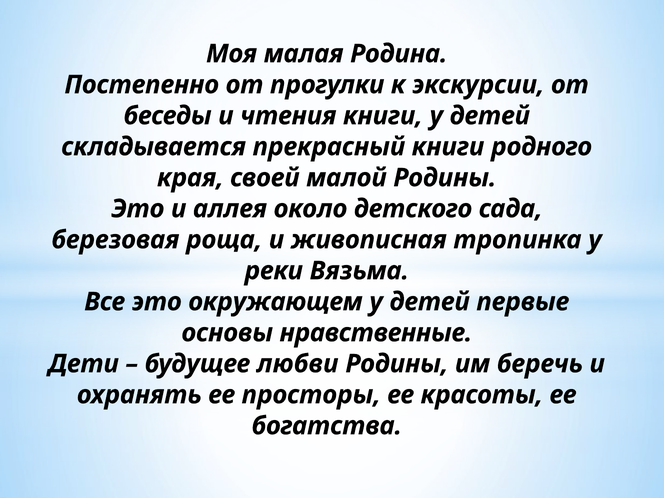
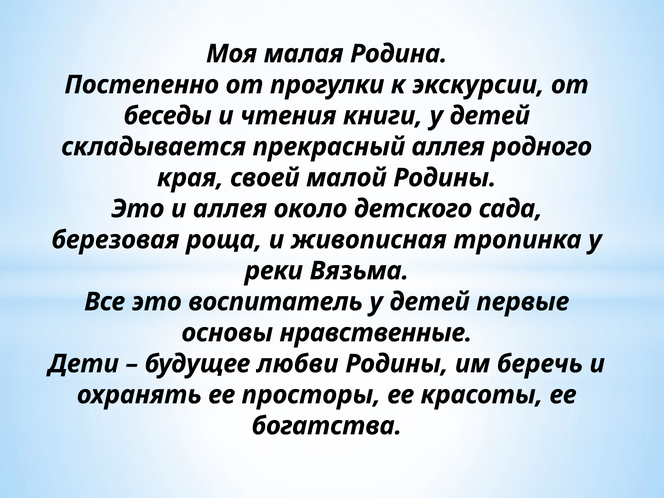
прекрасный книги: книги -> аллея
окружающем: окружающем -> воспитатель
